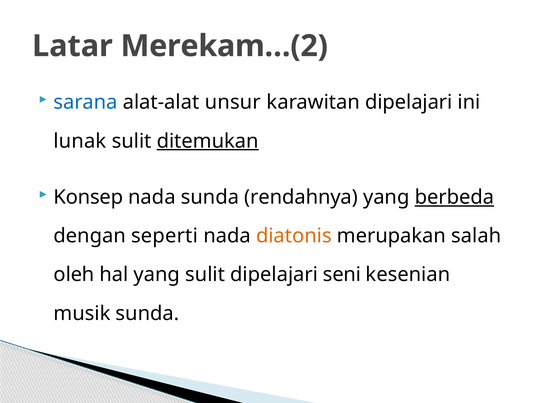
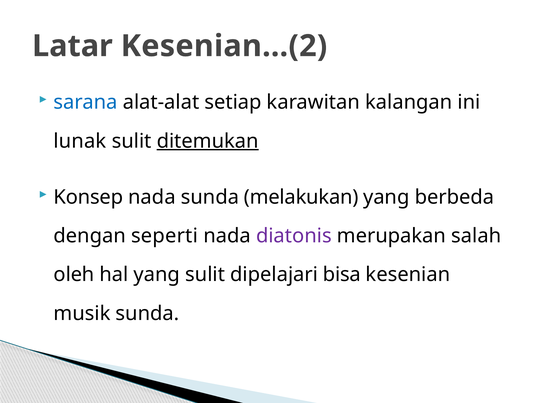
Merekam…(2: Merekam…(2 -> Kesenian…(2
unsur: unsur -> setiap
karawitan dipelajari: dipelajari -> kalangan
rendahnya: rendahnya -> melakukan
berbeda underline: present -> none
diatonis colour: orange -> purple
seni: seni -> bisa
